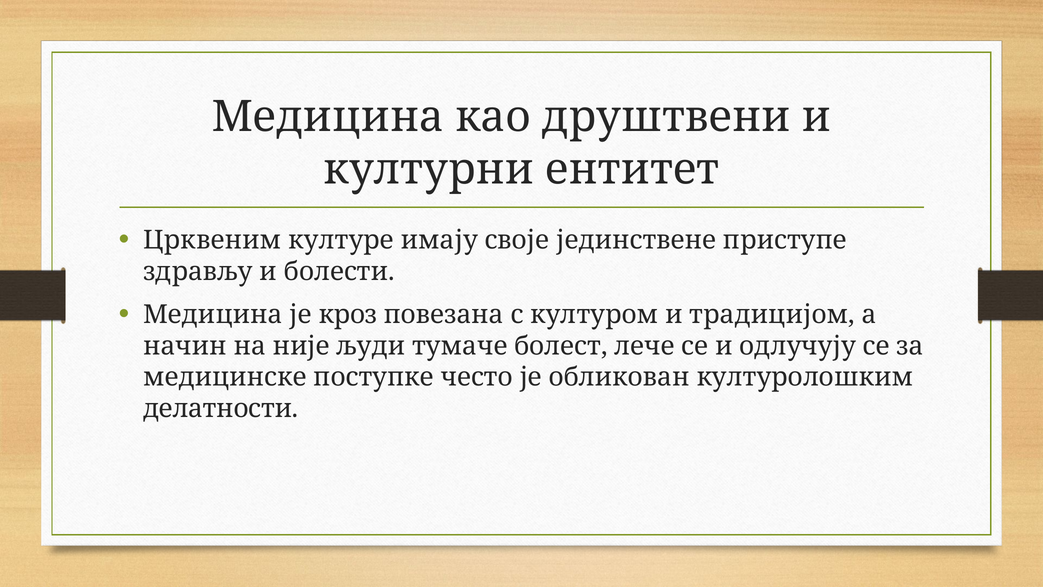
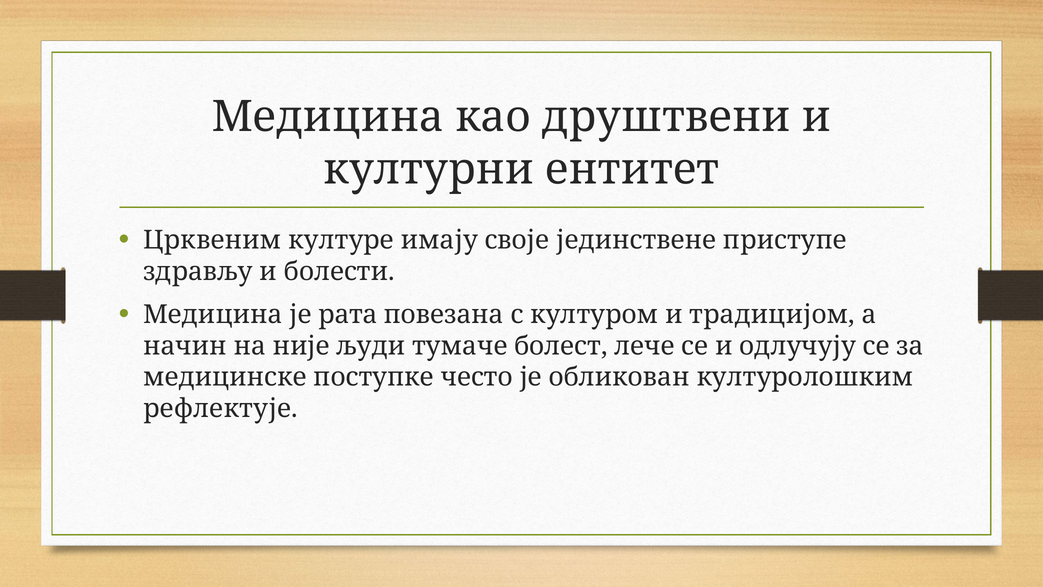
кроз: кроз -> рата
делатности: делатности -> рефлектује
